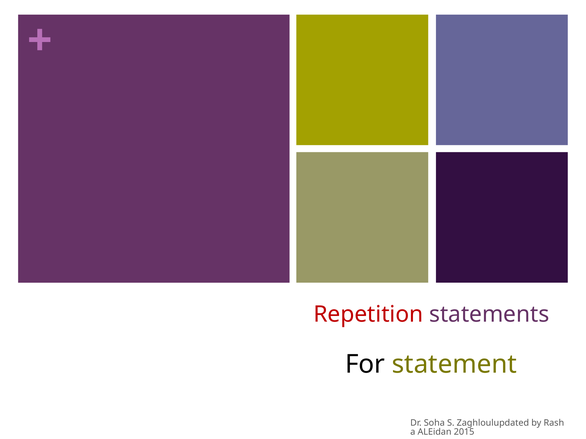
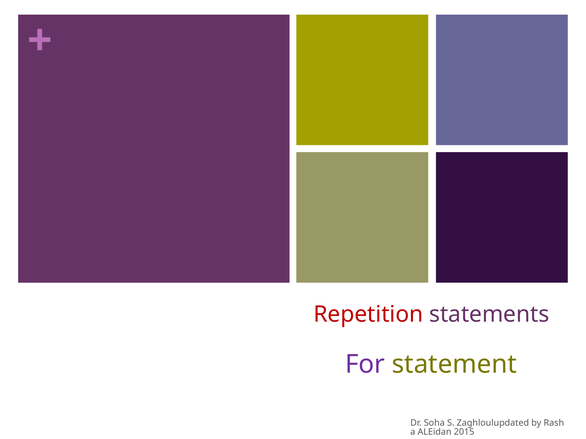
For colour: black -> purple
